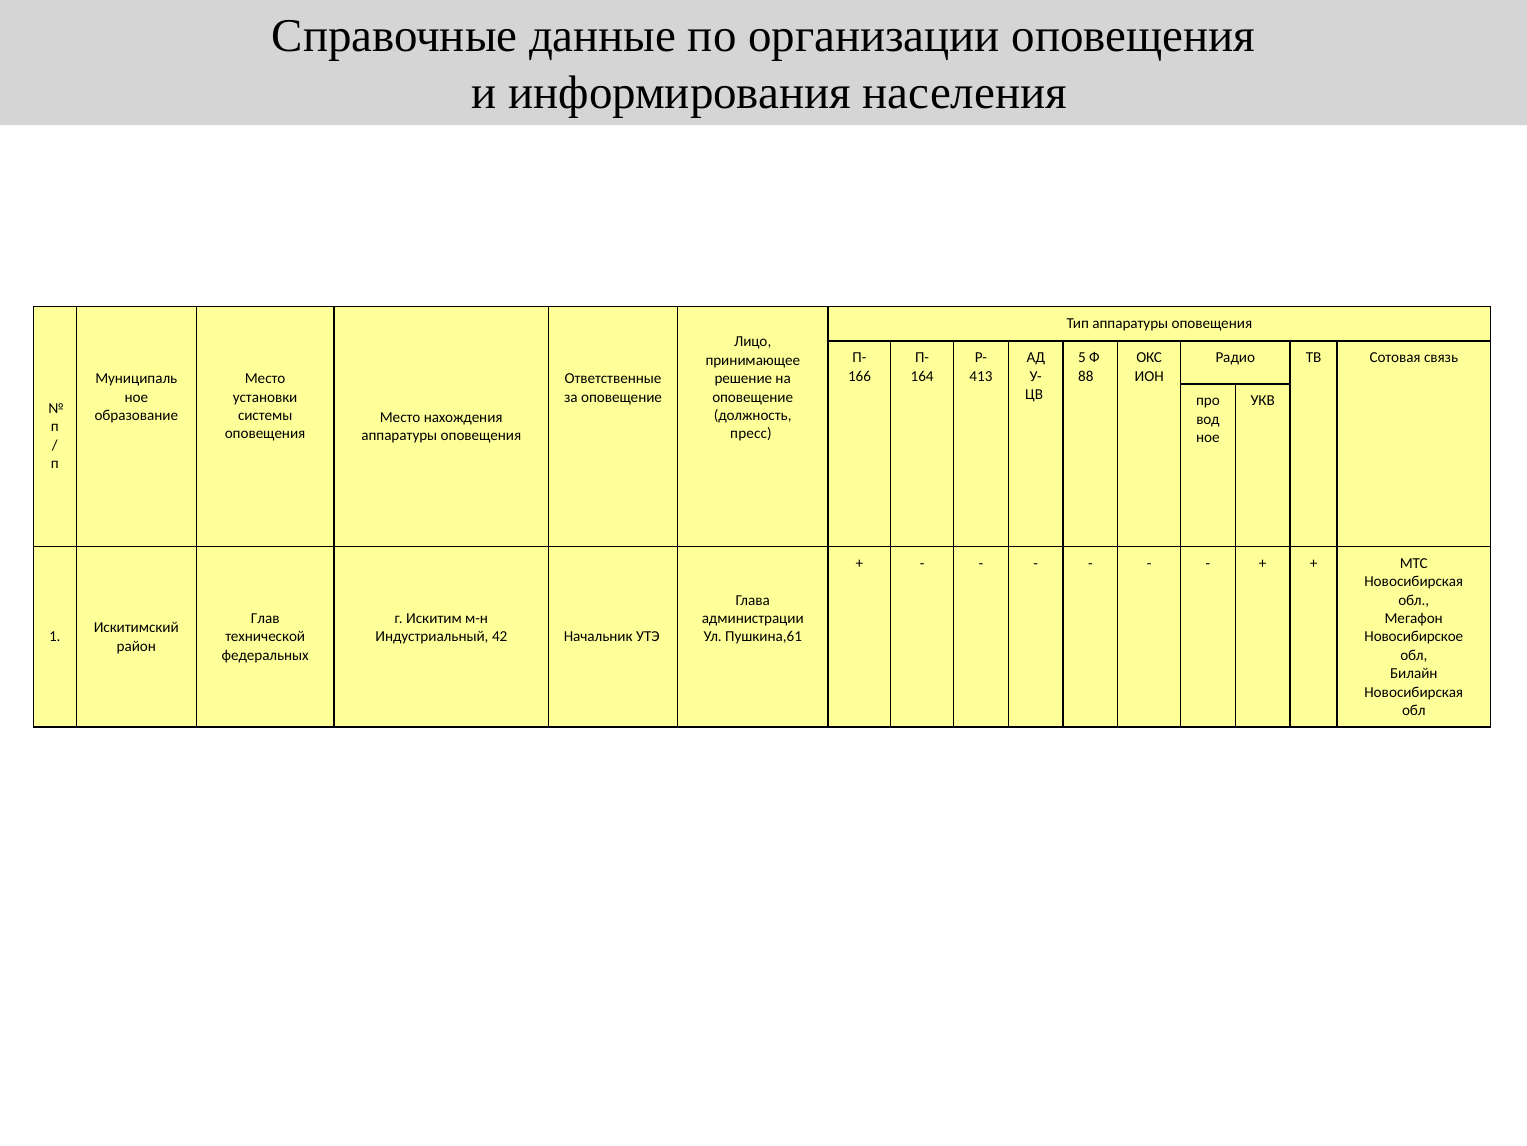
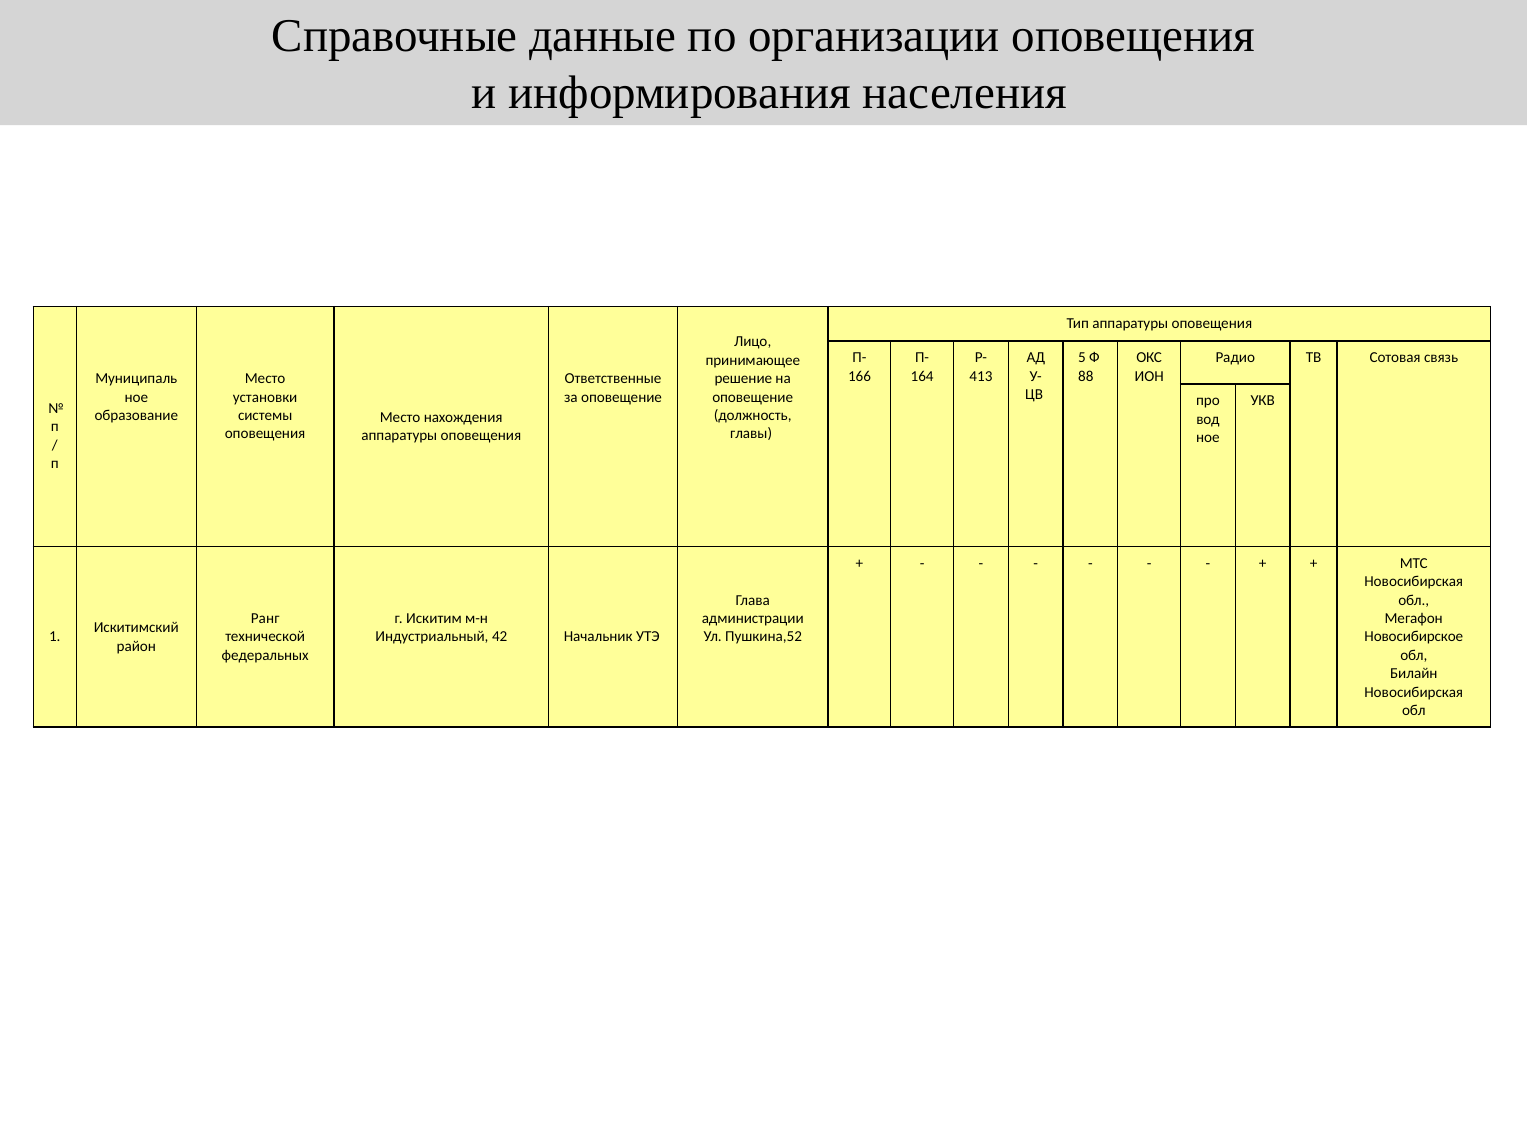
пресс: пресс -> главы
Глав: Глав -> Ранг
Пушкина,61: Пушкина,61 -> Пушкина,52
